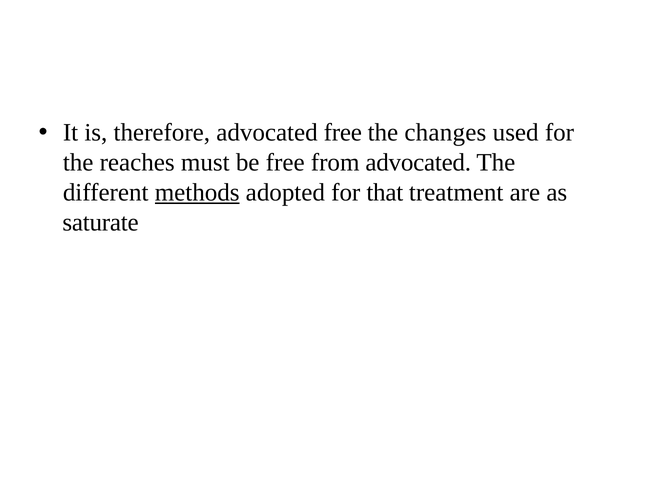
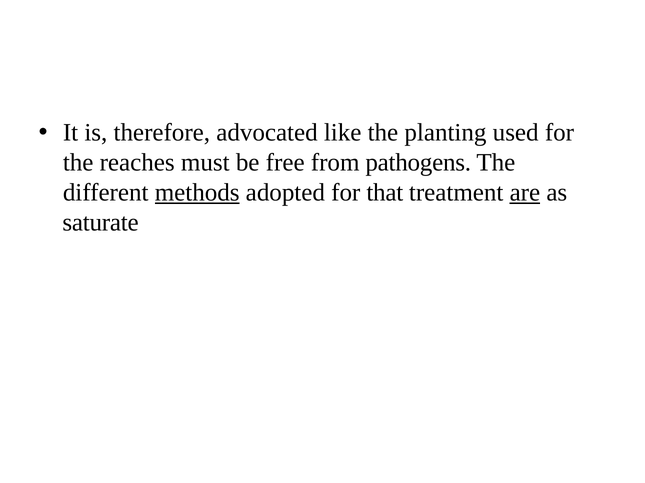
advocated free: free -> like
changes: changes -> planting
from advocated: advocated -> pathogens
are underline: none -> present
